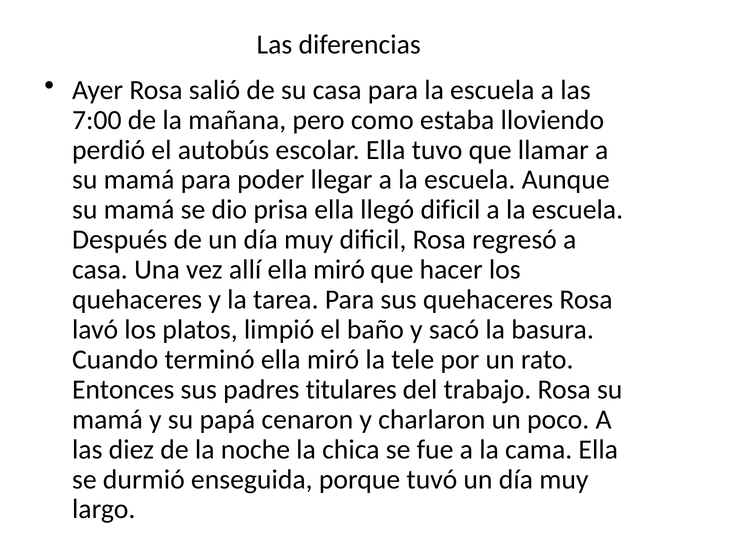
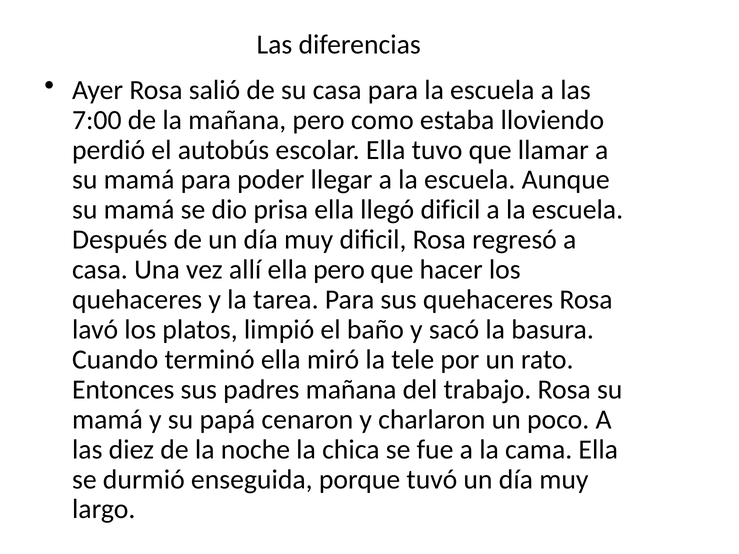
allí ella miró: miró -> pero
padres titulares: titulares -> mañana
